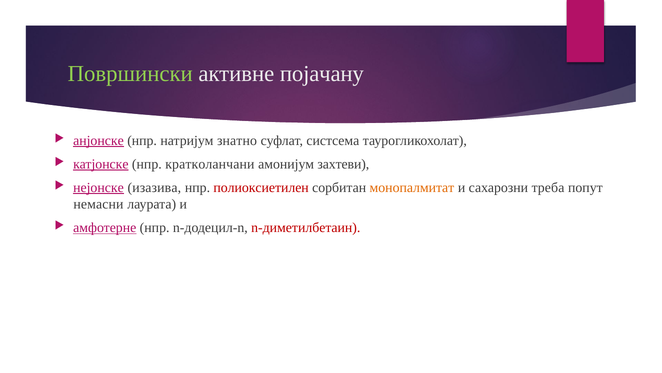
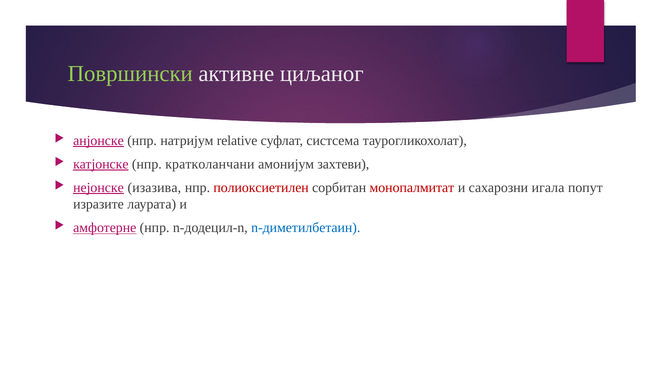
појачану: појачану -> циљаног
знатно: знатно -> relative
монопалмитат colour: orange -> red
треба: треба -> игала
немасни: немасни -> изразите
n-диметилбетаин colour: red -> blue
